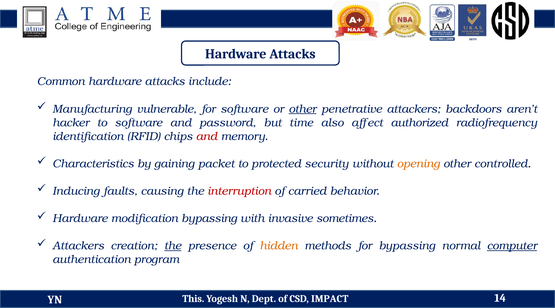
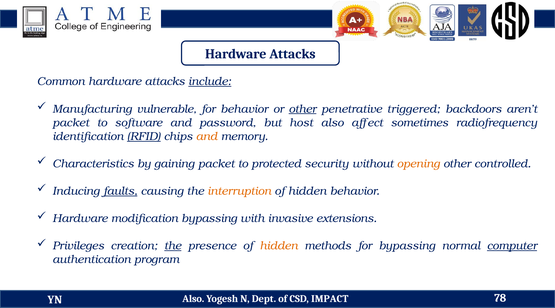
include underline: none -> present
for software: software -> behavior
penetrative attackers: attackers -> triggered
hacker at (71, 123): hacker -> packet
time: time -> host
authorized: authorized -> sometimes
RFID underline: none -> present
and at (207, 136) colour: red -> orange
faults underline: none -> present
interruption colour: red -> orange
carried at (307, 191): carried -> hidden
sometimes: sometimes -> extensions
Attackers at (78, 246): Attackers -> Privileges
This at (193, 299): This -> Also
14: 14 -> 78
